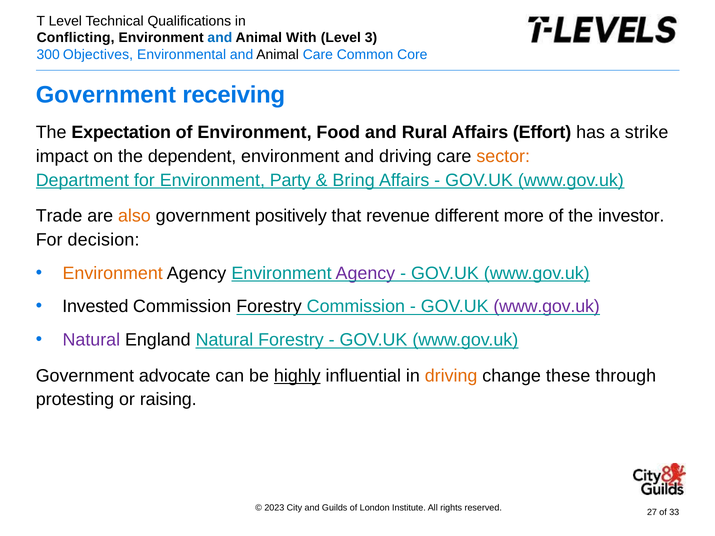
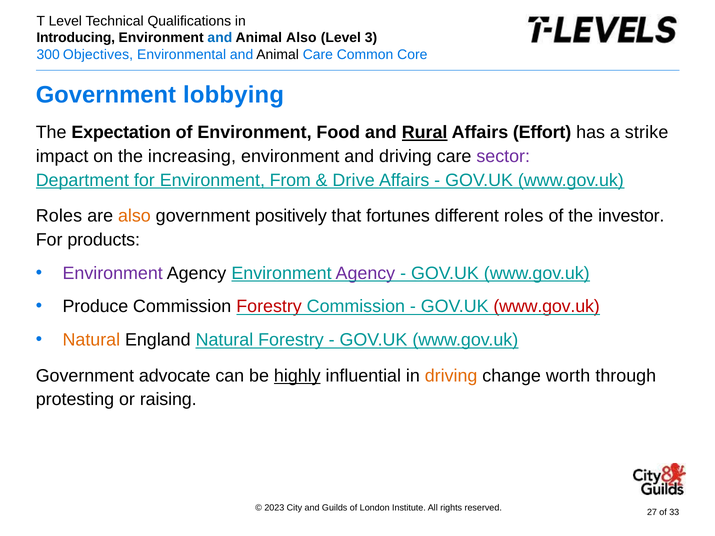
Conflicting: Conflicting -> Introducing
Animal With: With -> Also
receiving: receiving -> lobbying
Rural underline: none -> present
dependent: dependent -> increasing
sector colour: orange -> purple
Party: Party -> From
Bring: Bring -> Drive
Trade at (59, 216): Trade -> Roles
revenue: revenue -> fortunes
different more: more -> roles
decision: decision -> products
Environment at (113, 273) colour: orange -> purple
Invested: Invested -> Produce
Forestry at (269, 307) colour: black -> red
www.gov.uk at (547, 307) colour: purple -> red
Natural at (91, 340) colour: purple -> orange
these: these -> worth
